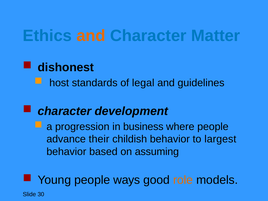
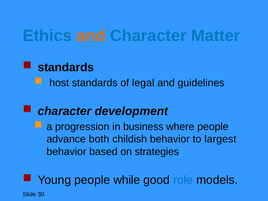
dishonest at (66, 67): dishonest -> standards
their: their -> both
assuming: assuming -> strategies
ways: ways -> while
role colour: orange -> blue
